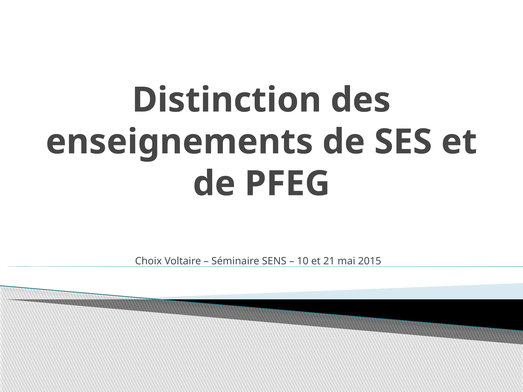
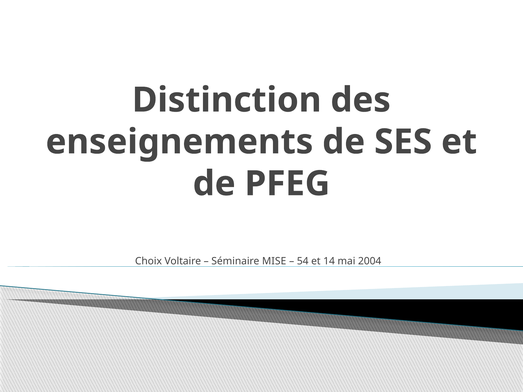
SENS: SENS -> MISE
10: 10 -> 54
21: 21 -> 14
2015: 2015 -> 2004
